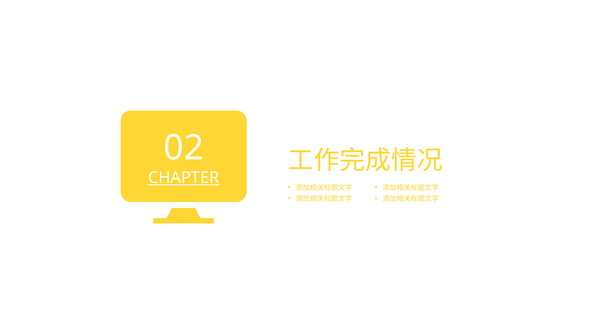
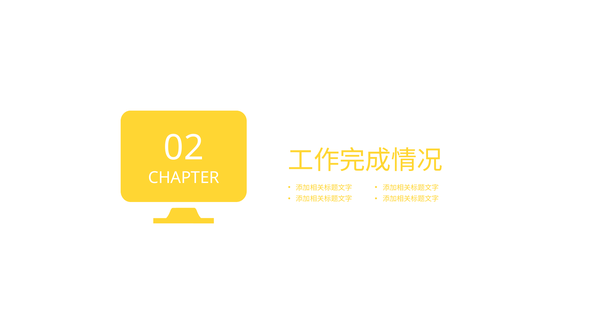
CHAPTER underline: present -> none
